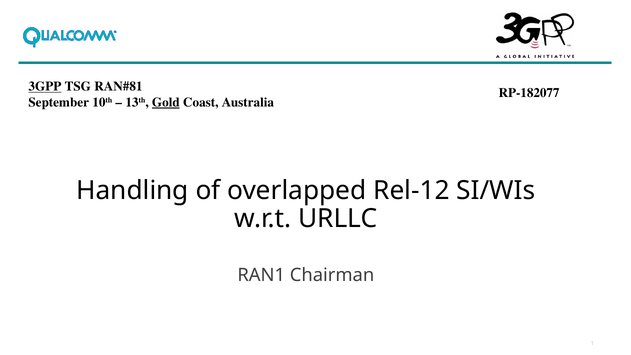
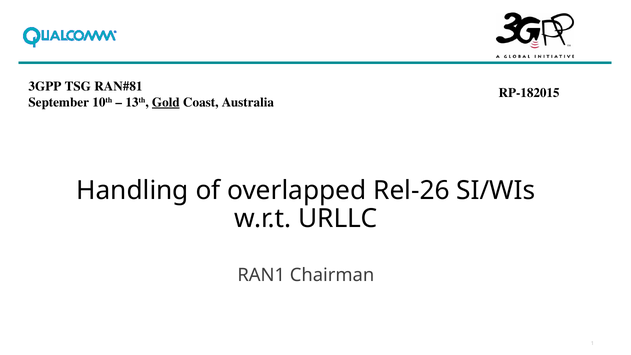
3GPP underline: present -> none
RP-182077: RP-182077 -> RP-182015
Rel-12: Rel-12 -> Rel-26
